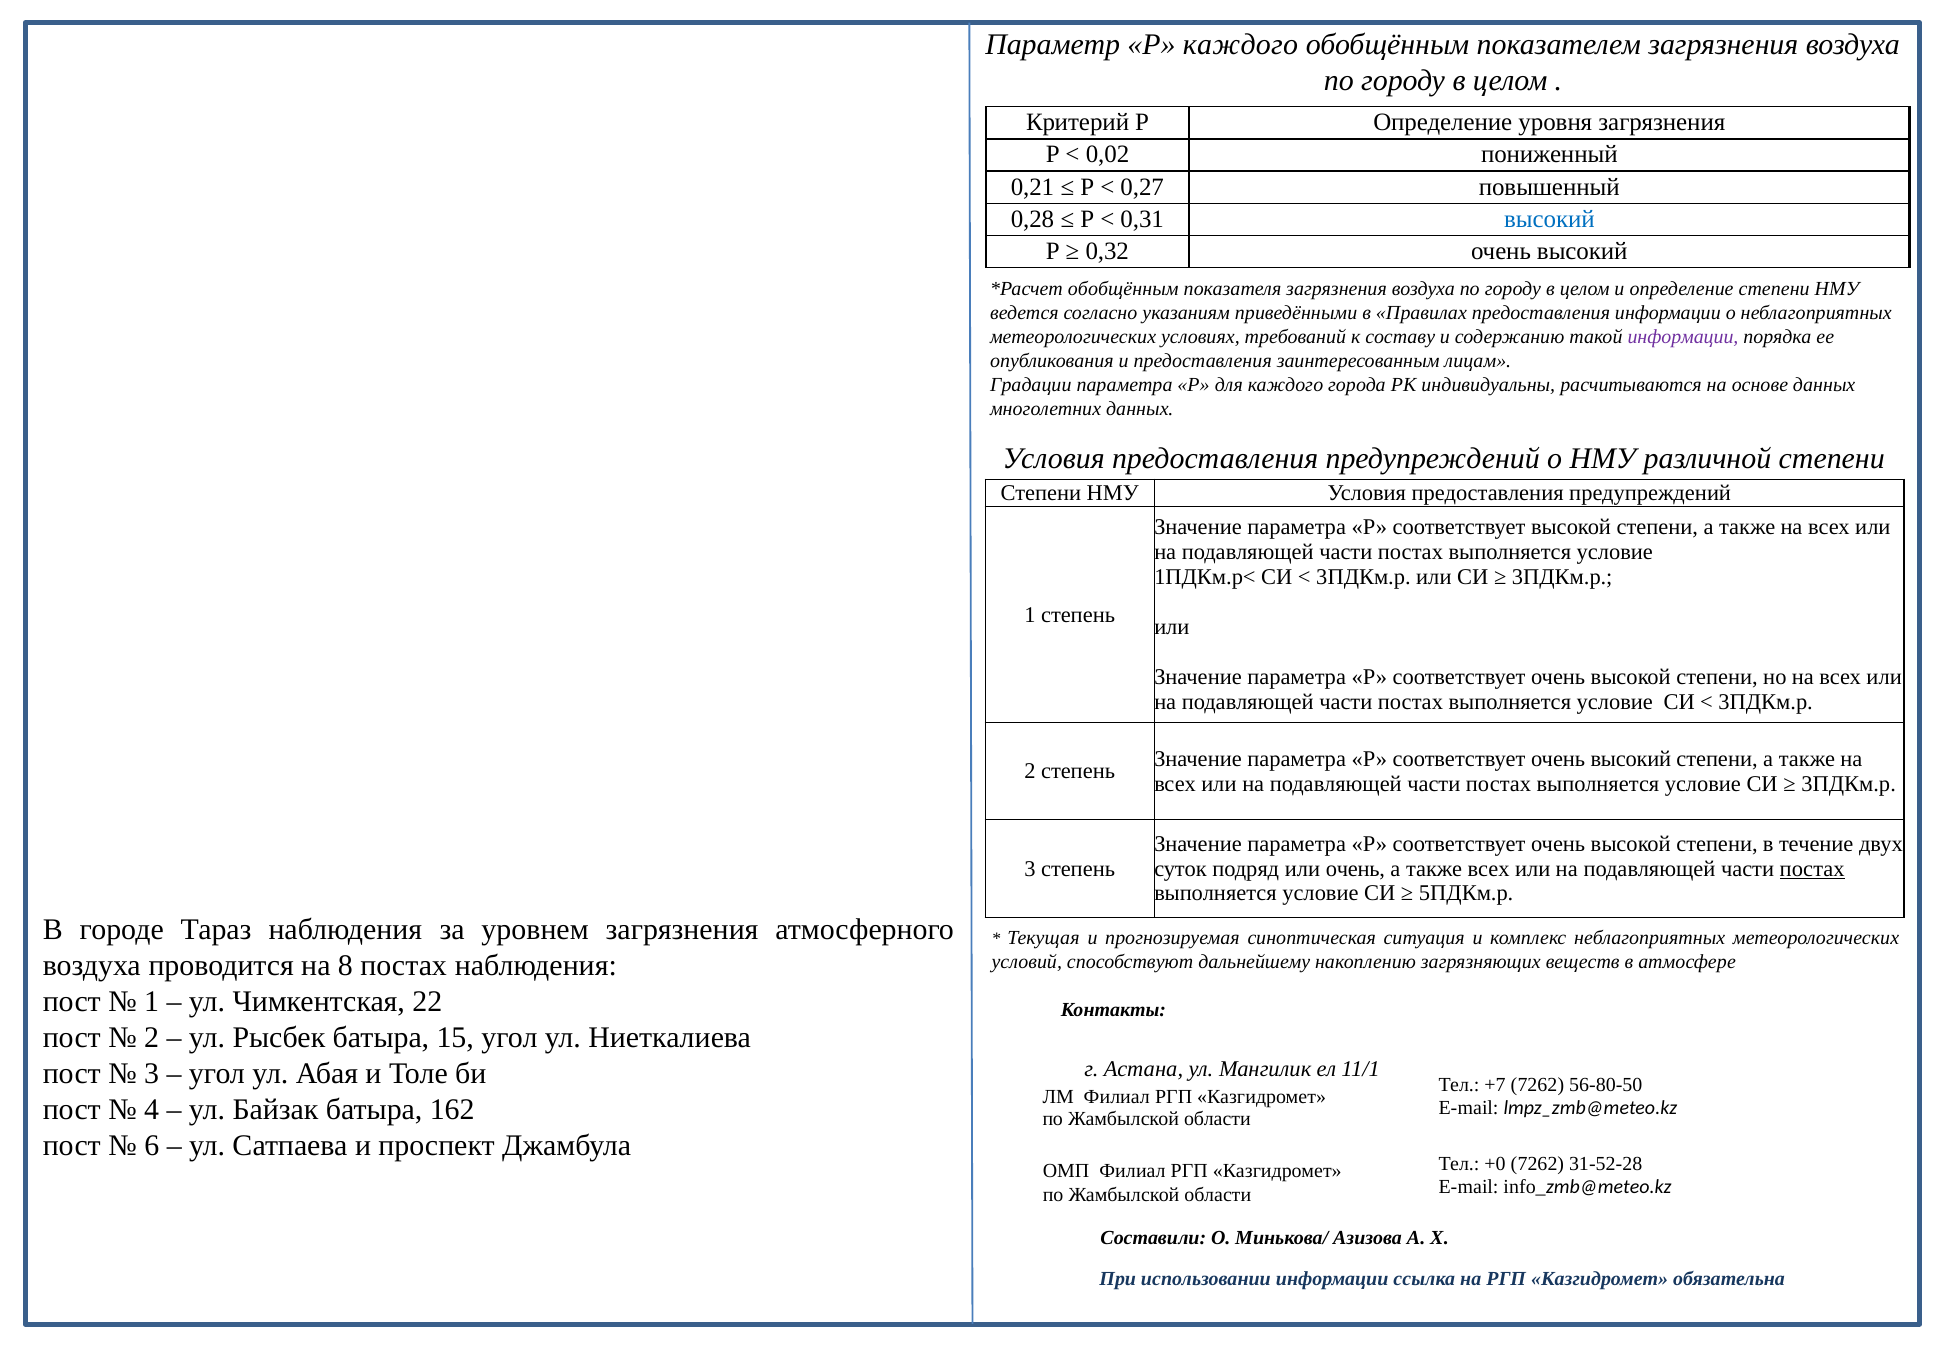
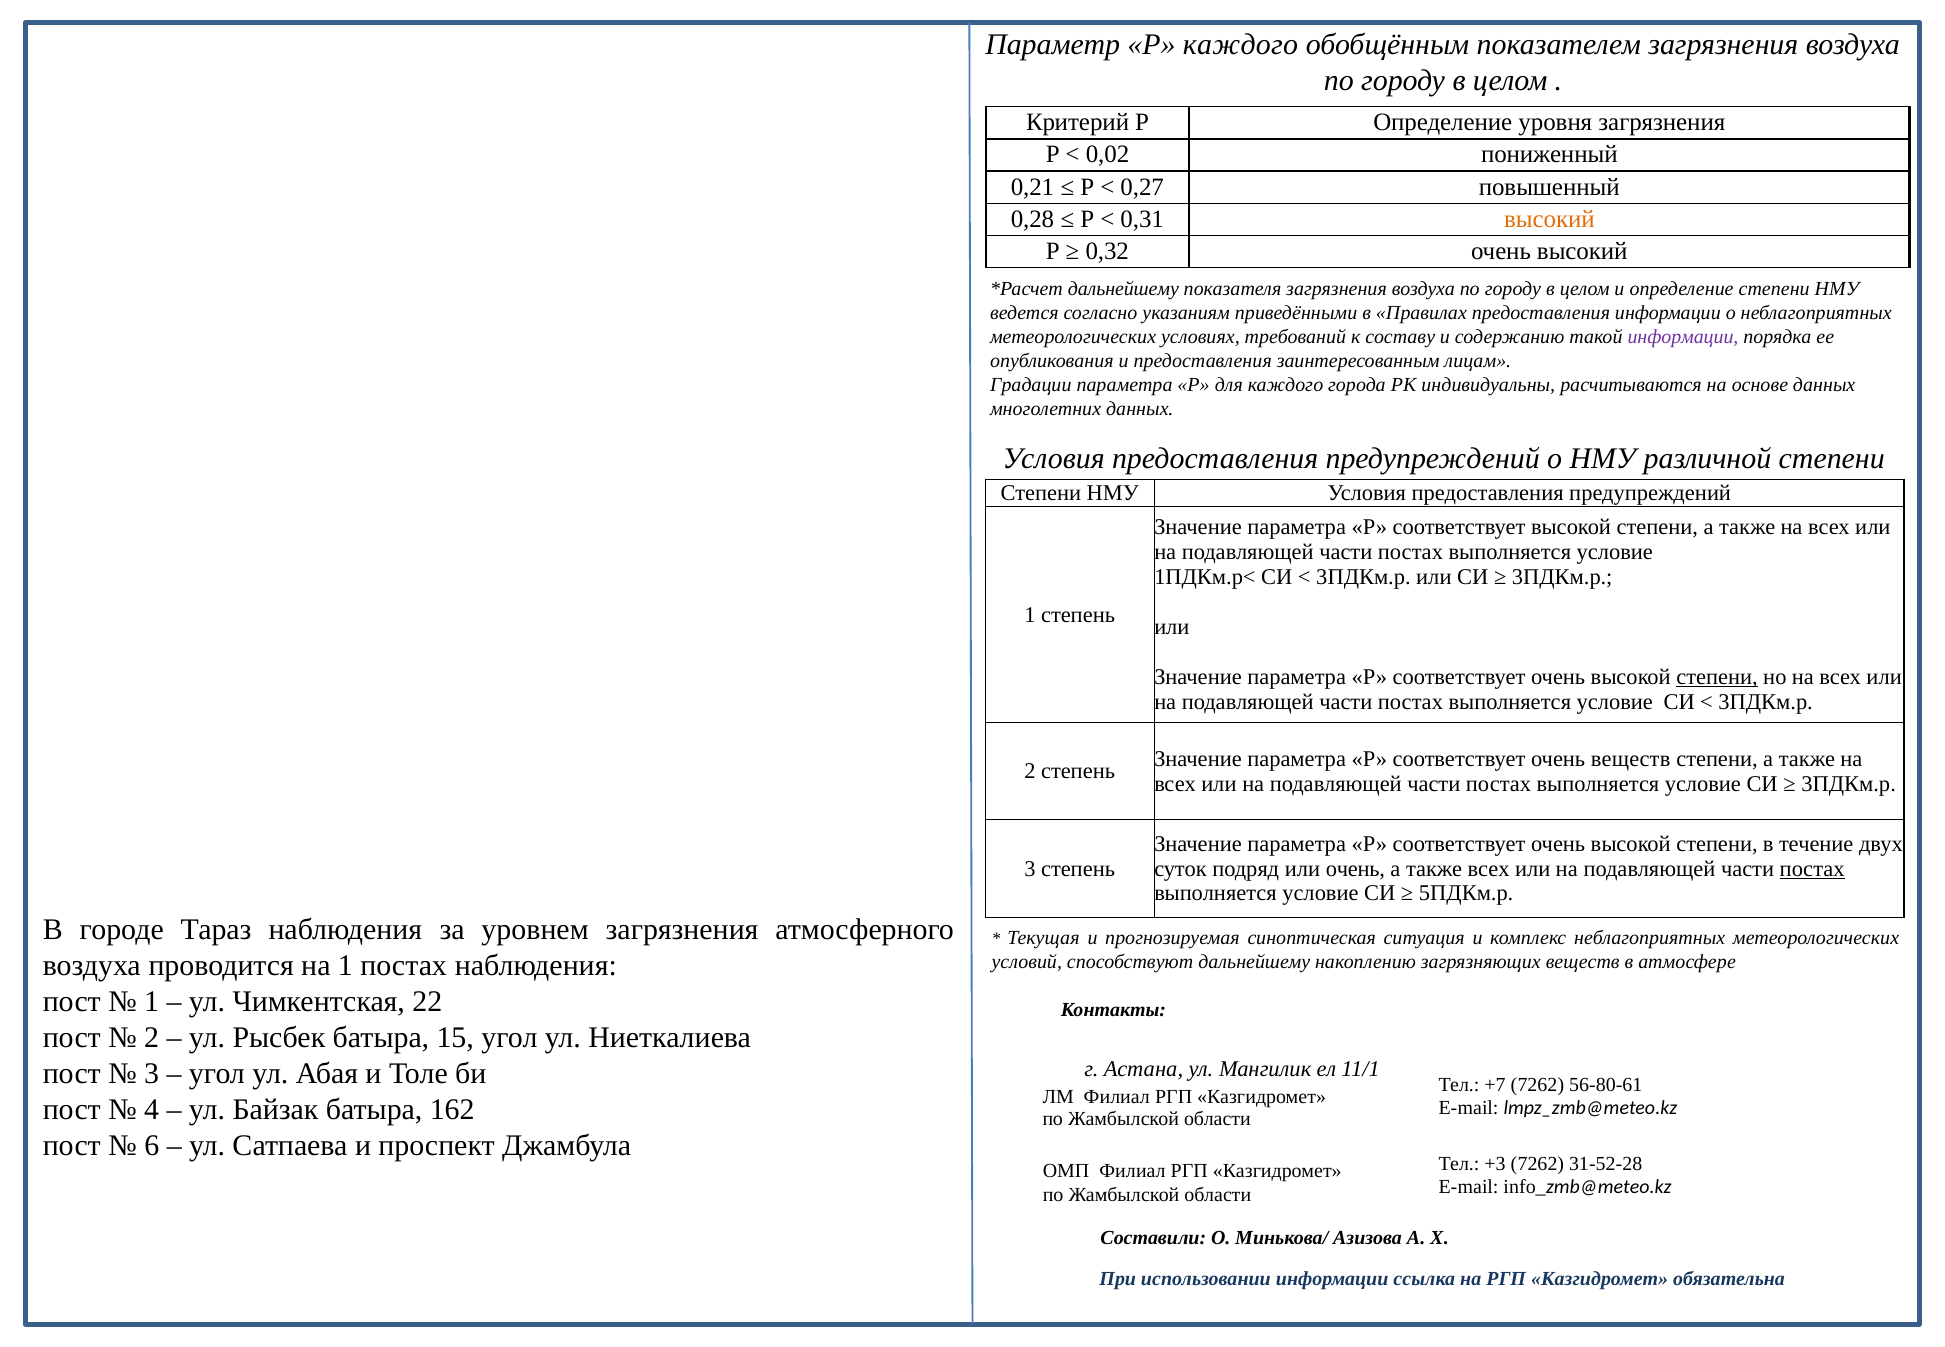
высокий at (1549, 219) colour: blue -> orange
обобщённым at (1123, 289): обобщённым -> дальнейшему
степени at (1717, 677) underline: none -> present
соответствует очень высокий: высокий -> веществ
на 8: 8 -> 1
56-80-50: 56-80-50 -> 56-80-61
+0: +0 -> +3
